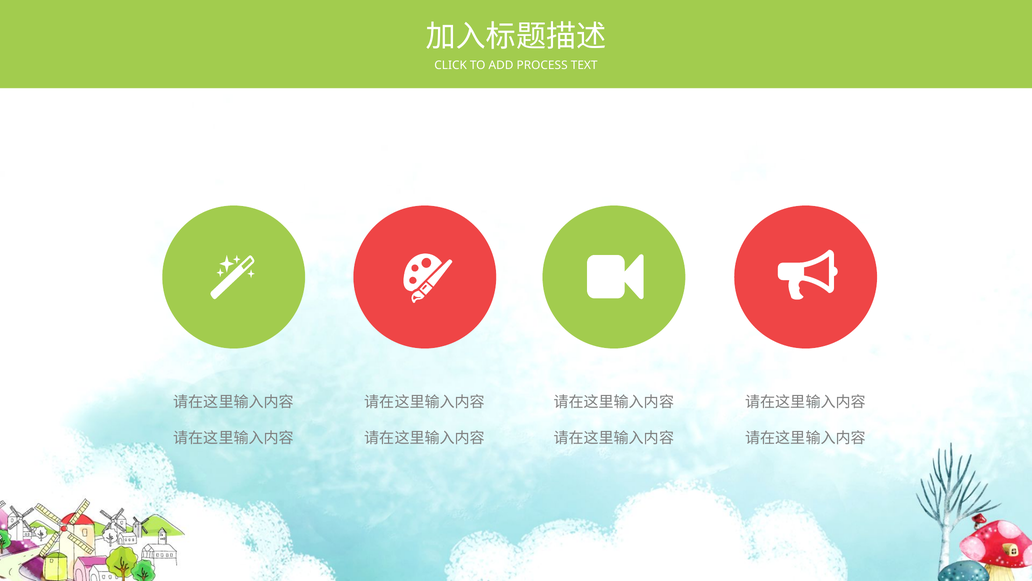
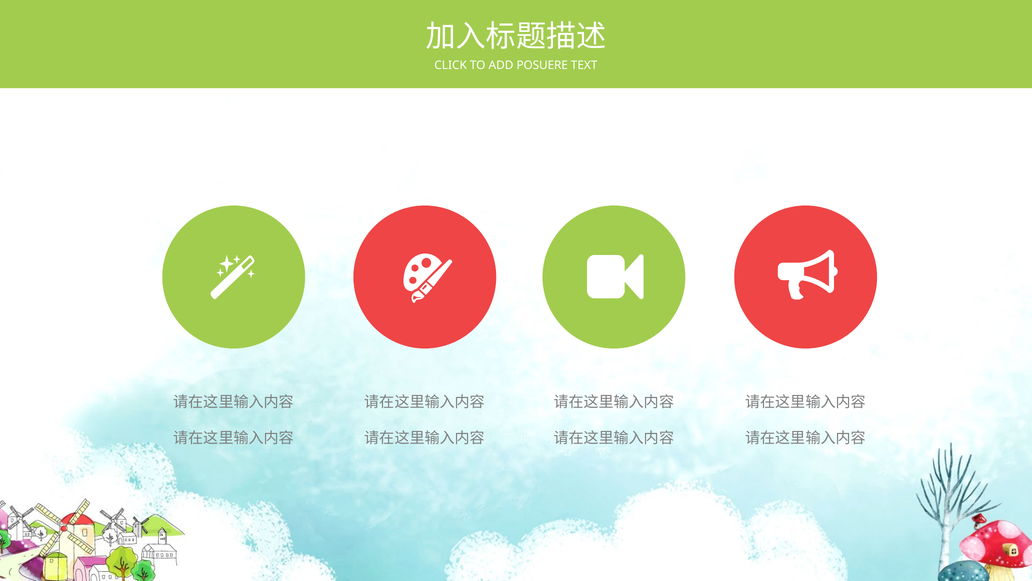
PROCESS: PROCESS -> POSUERE
